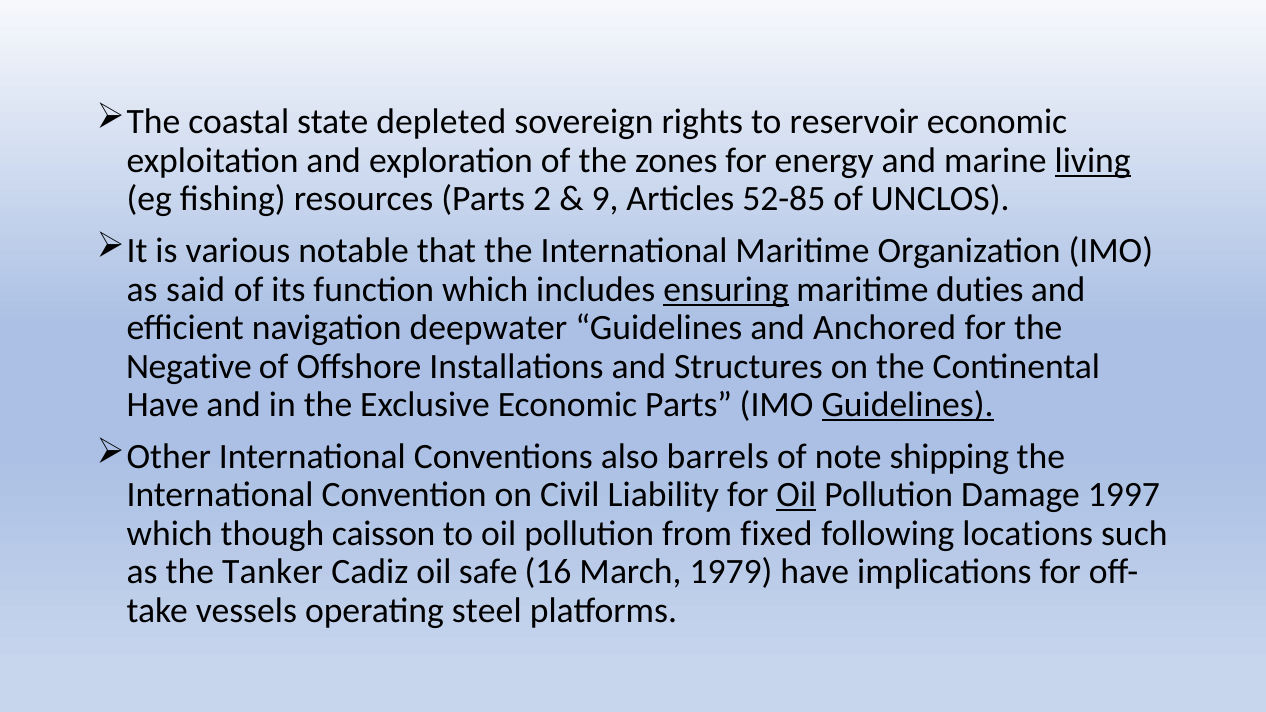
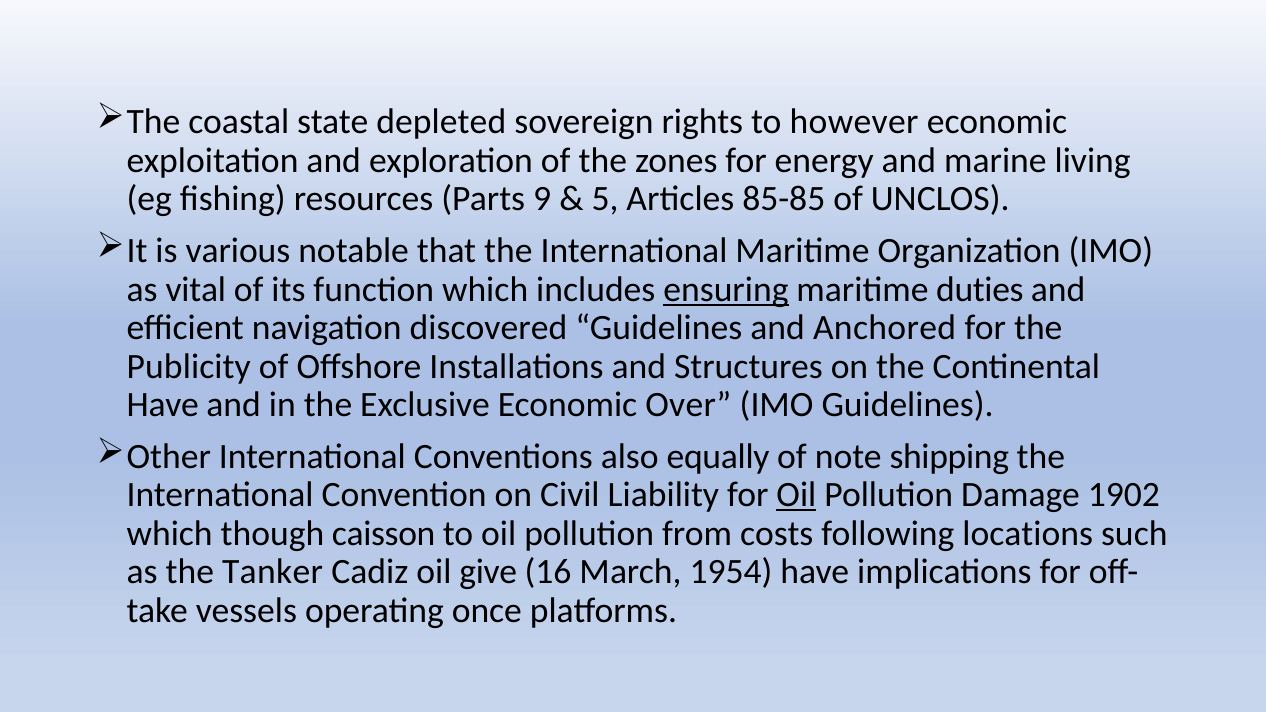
reservoir: reservoir -> however
living underline: present -> none
2: 2 -> 9
9: 9 -> 5
52-85: 52-85 -> 85-85
said: said -> vital
deepwater: deepwater -> discovered
Negative: Negative -> Publicity
Economic Parts: Parts -> Over
Guidelines at (908, 405) underline: present -> none
barrels: barrels -> equally
1997: 1997 -> 1902
fixed: fixed -> costs
safe: safe -> give
1979: 1979 -> 1954
steel: steel -> once
